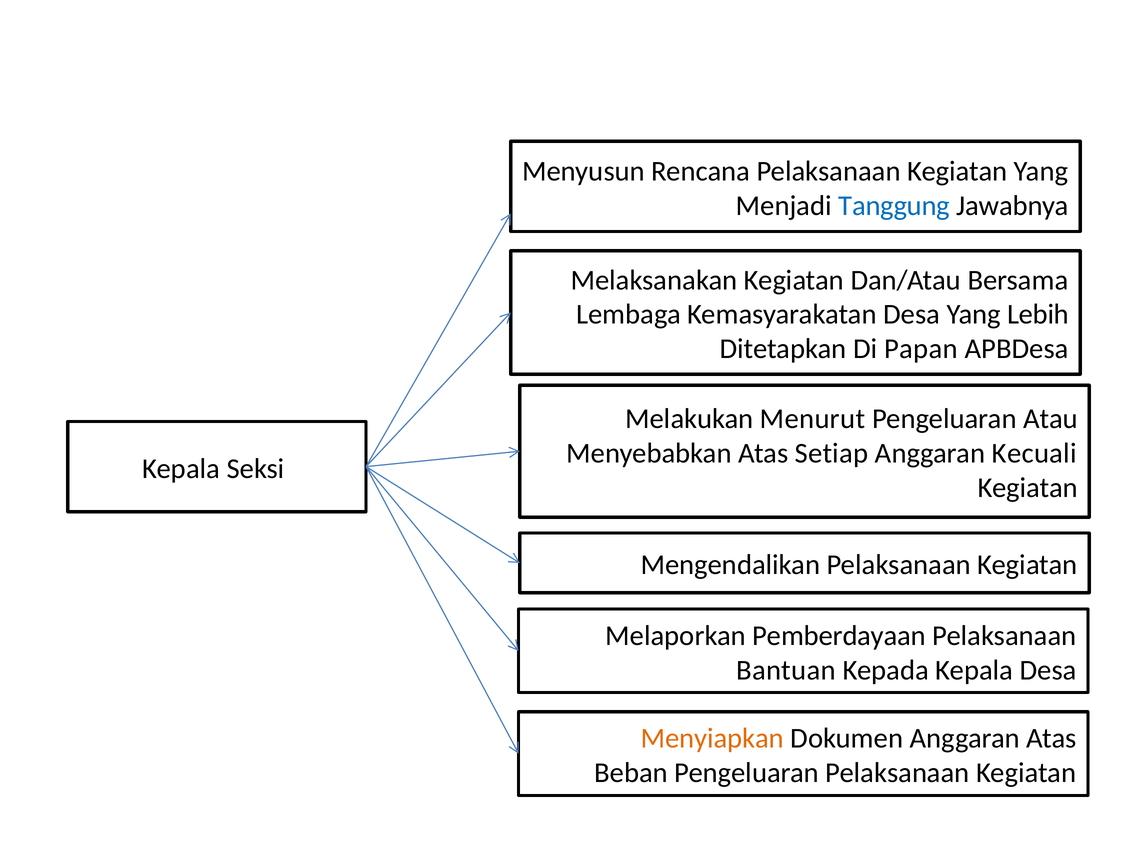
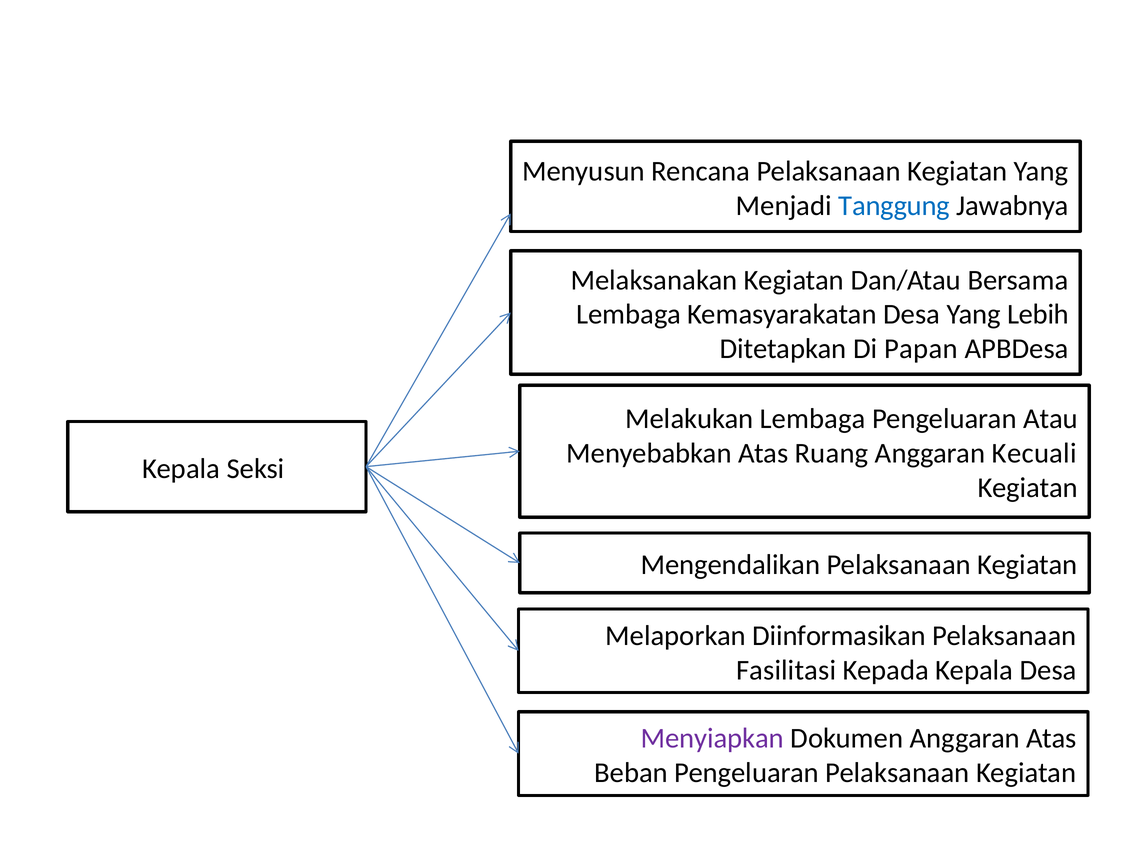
Melakukan Menurut: Menurut -> Lembaga
Setiap: Setiap -> Ruang
Pemberdayaan: Pemberdayaan -> Diinformasikan
Bantuan: Bantuan -> Fasilitasi
Menyiapkan colour: orange -> purple
